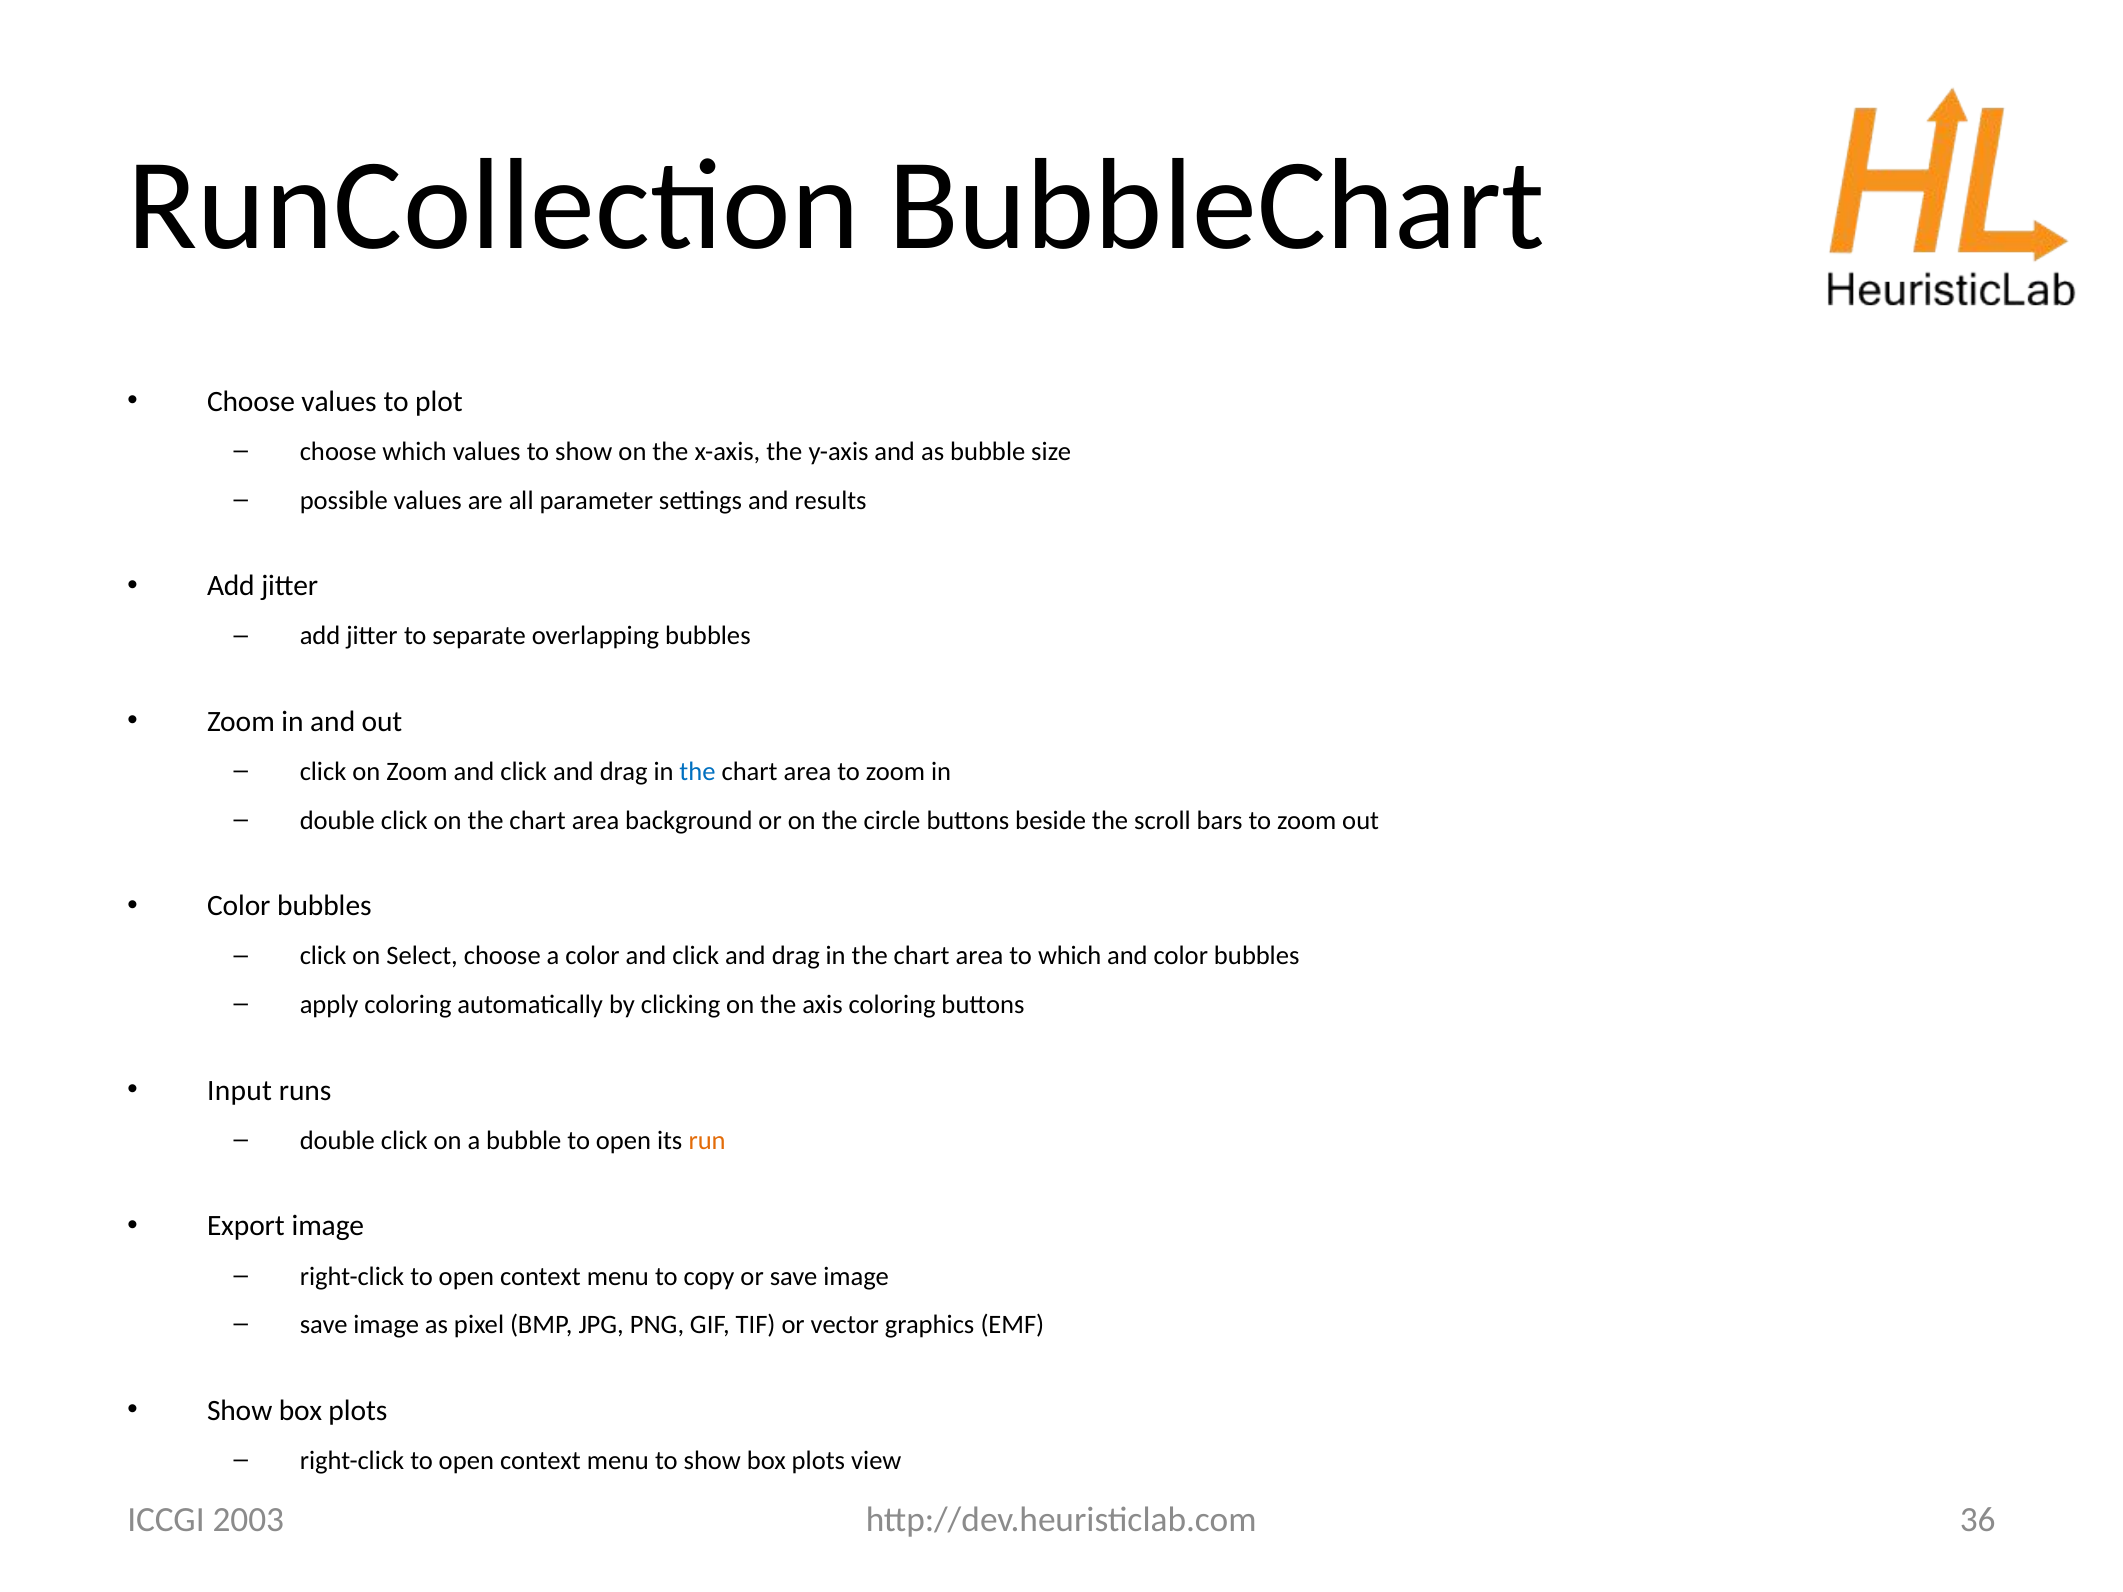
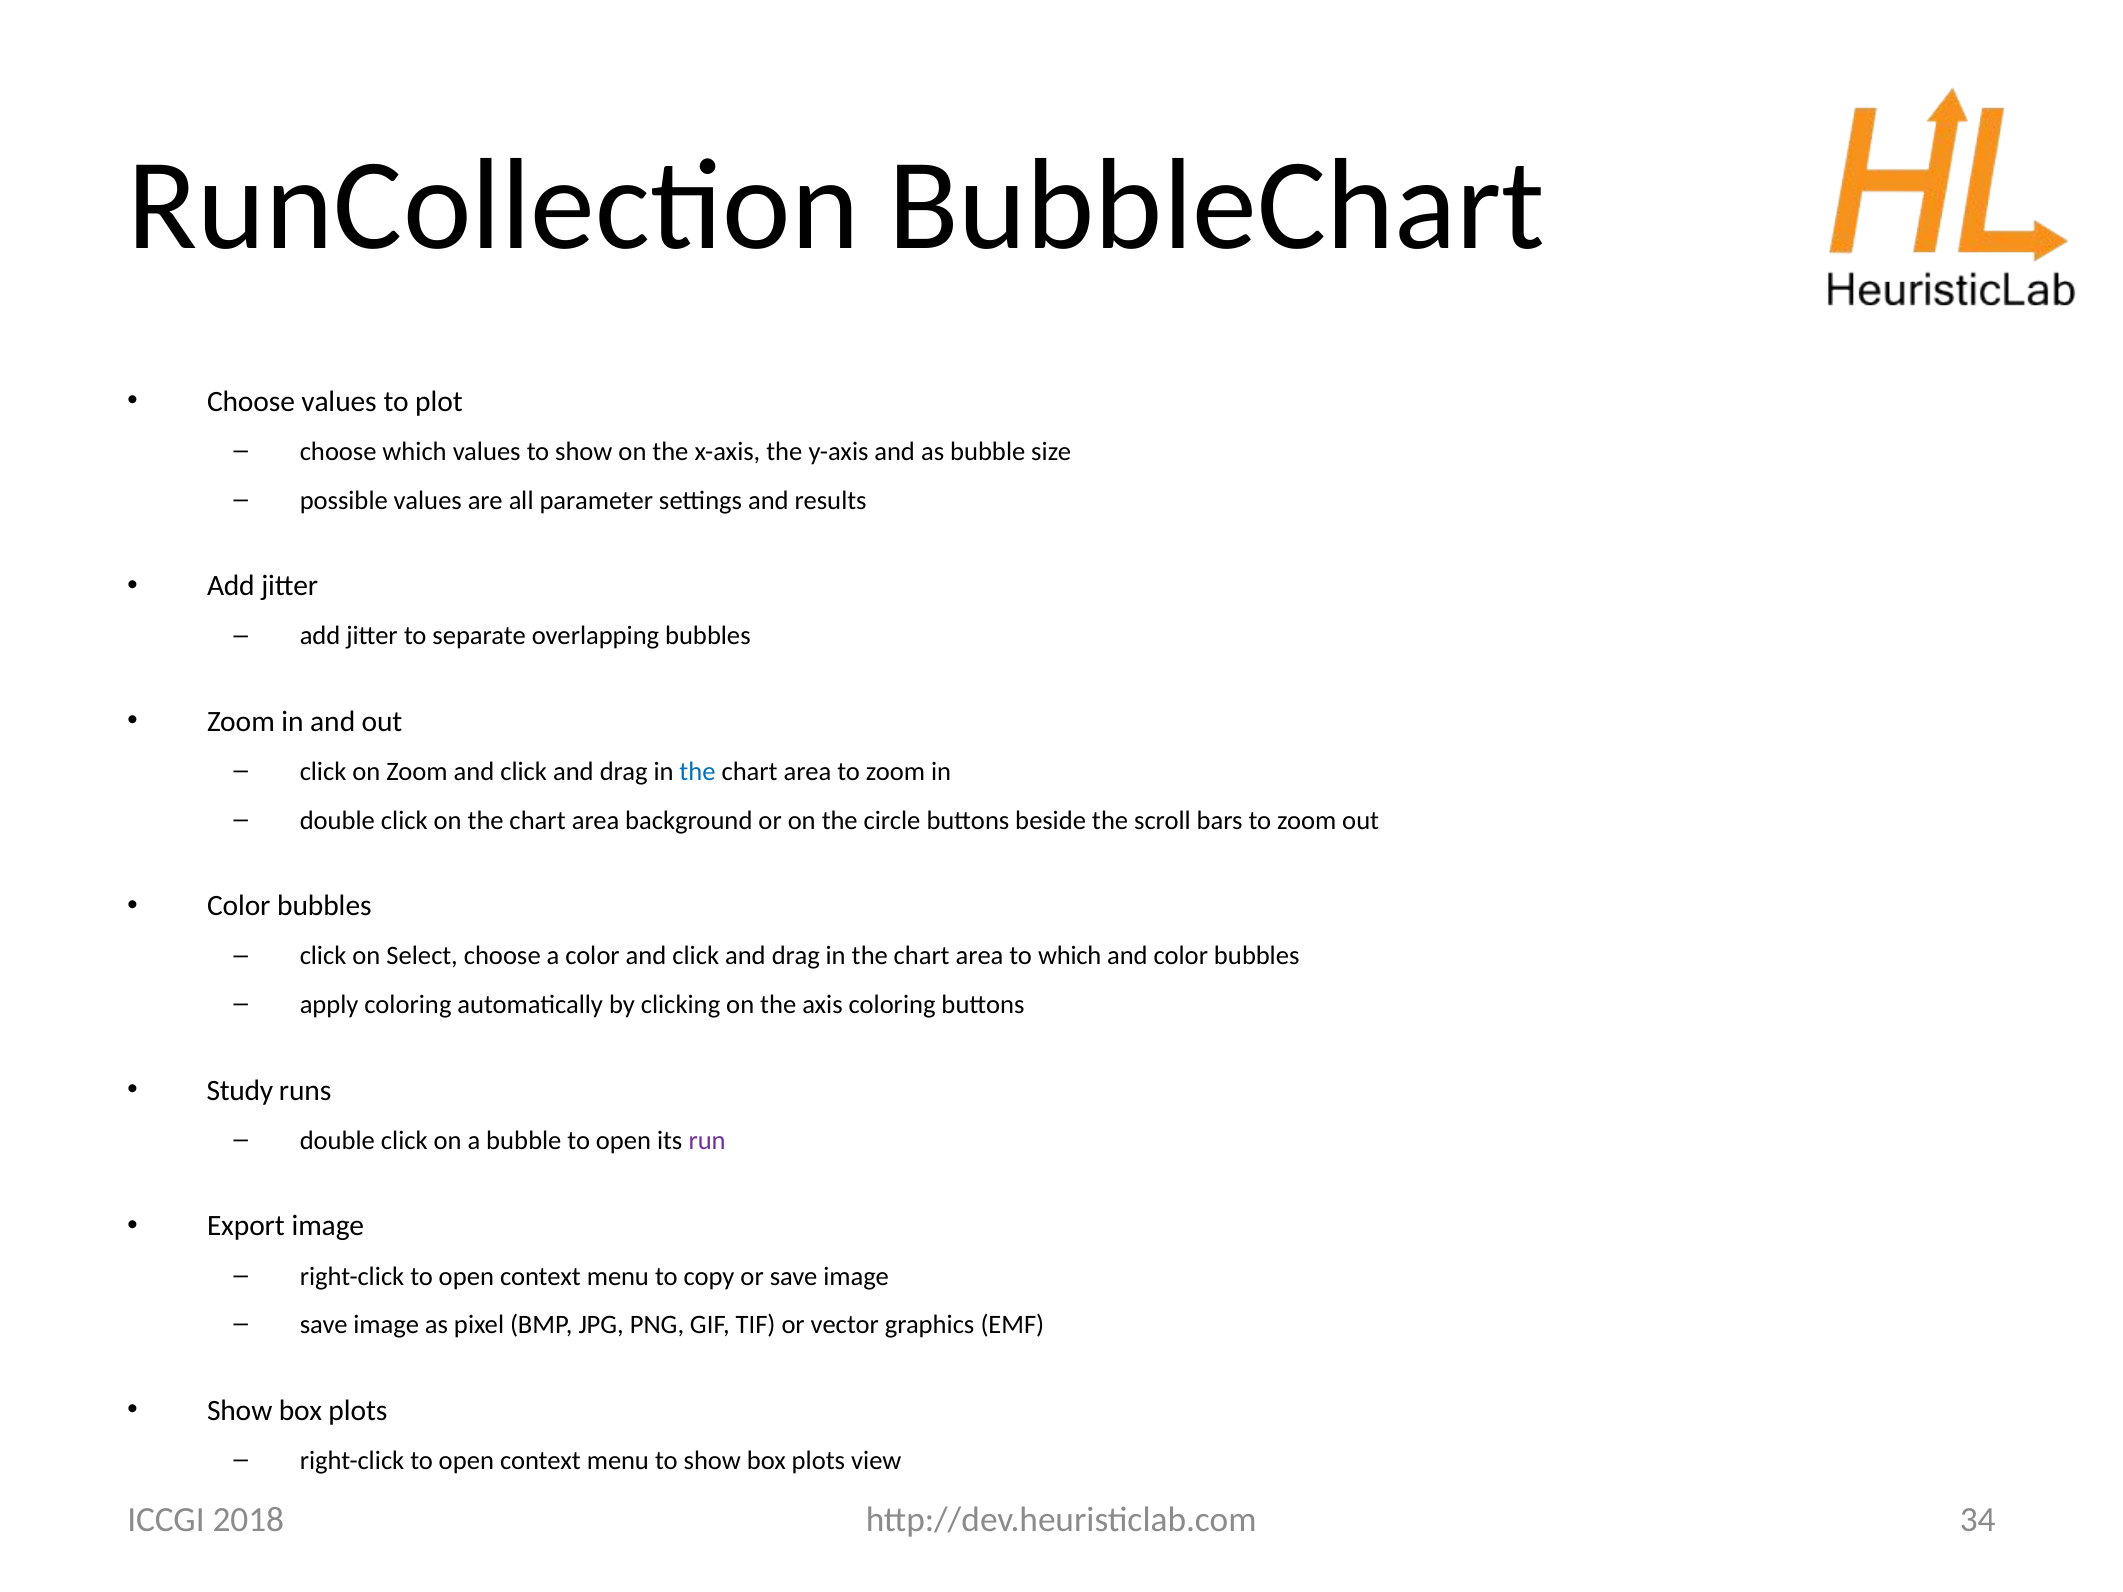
Input: Input -> Study
run colour: orange -> purple
36: 36 -> 34
2003: 2003 -> 2018
